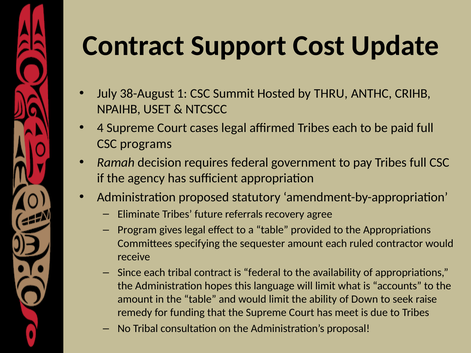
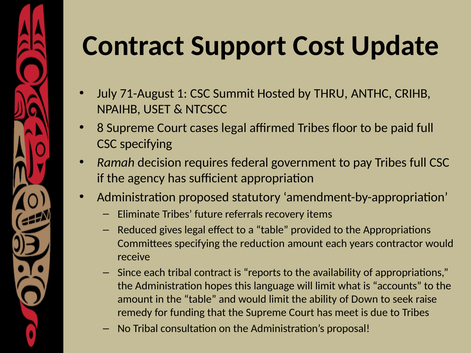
38-August: 38-August -> 71-August
4: 4 -> 8
Tribes each: each -> floor
CSC programs: programs -> specifying
agree: agree -> items
Program: Program -> Reduced
sequester: sequester -> reduction
ruled: ruled -> years
is federal: federal -> reports
